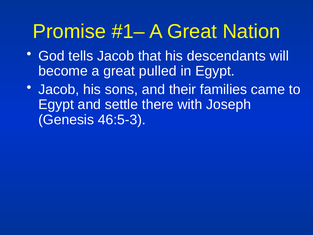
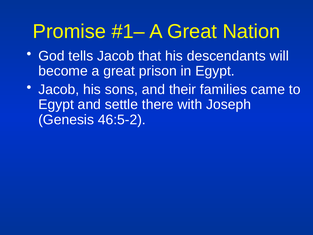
pulled: pulled -> prison
46:5-3: 46:5-3 -> 46:5-2
